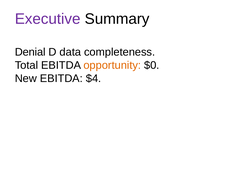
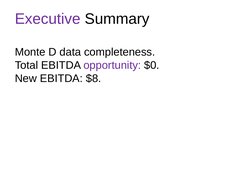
Denial: Denial -> Monte
opportunity colour: orange -> purple
$4: $4 -> $8
